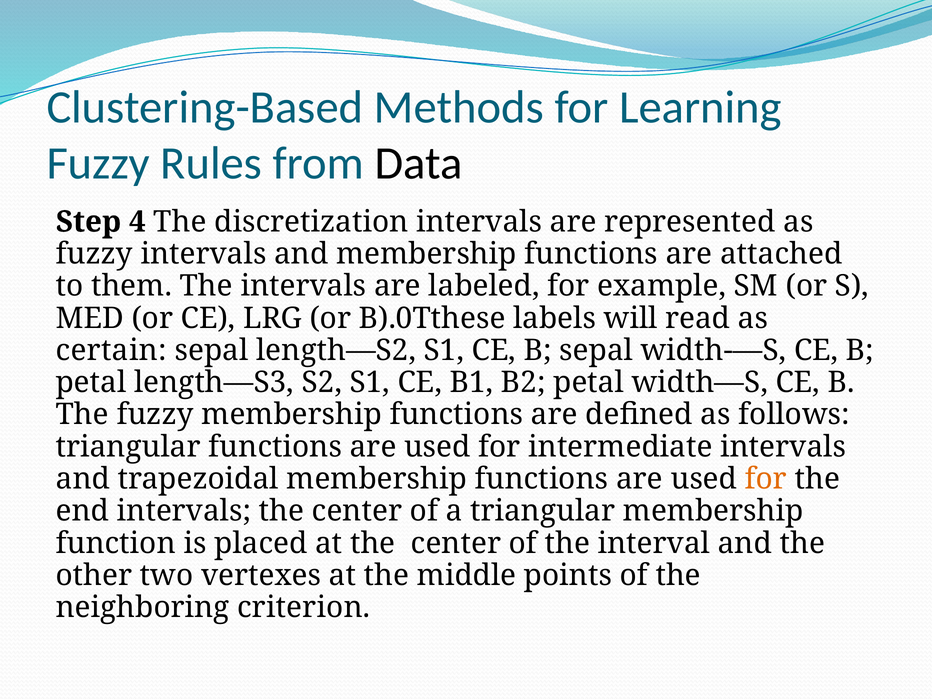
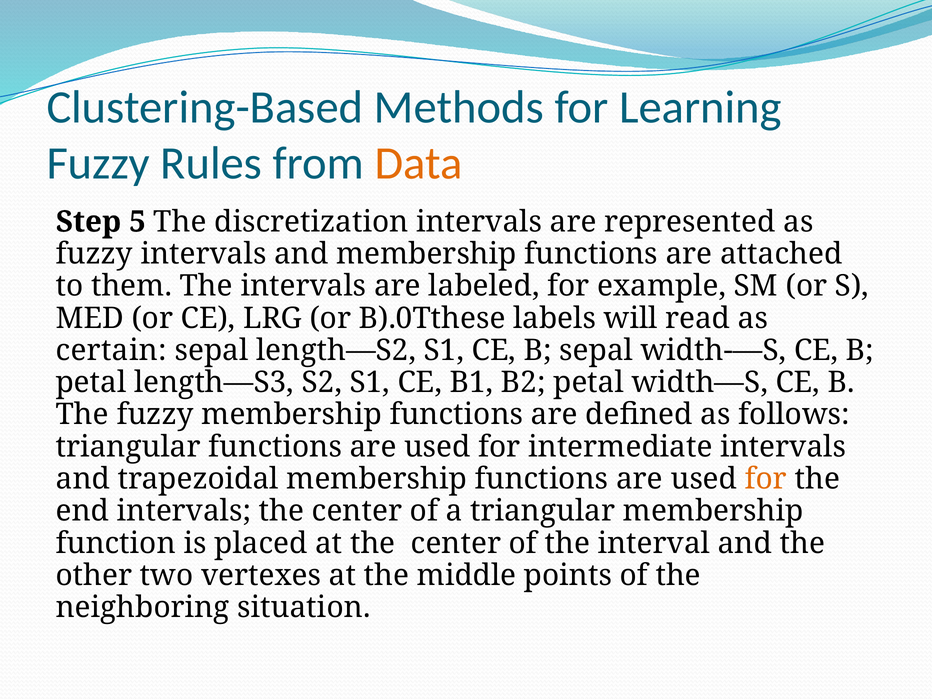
Data colour: black -> orange
4: 4 -> 5
criterion: criterion -> situation
